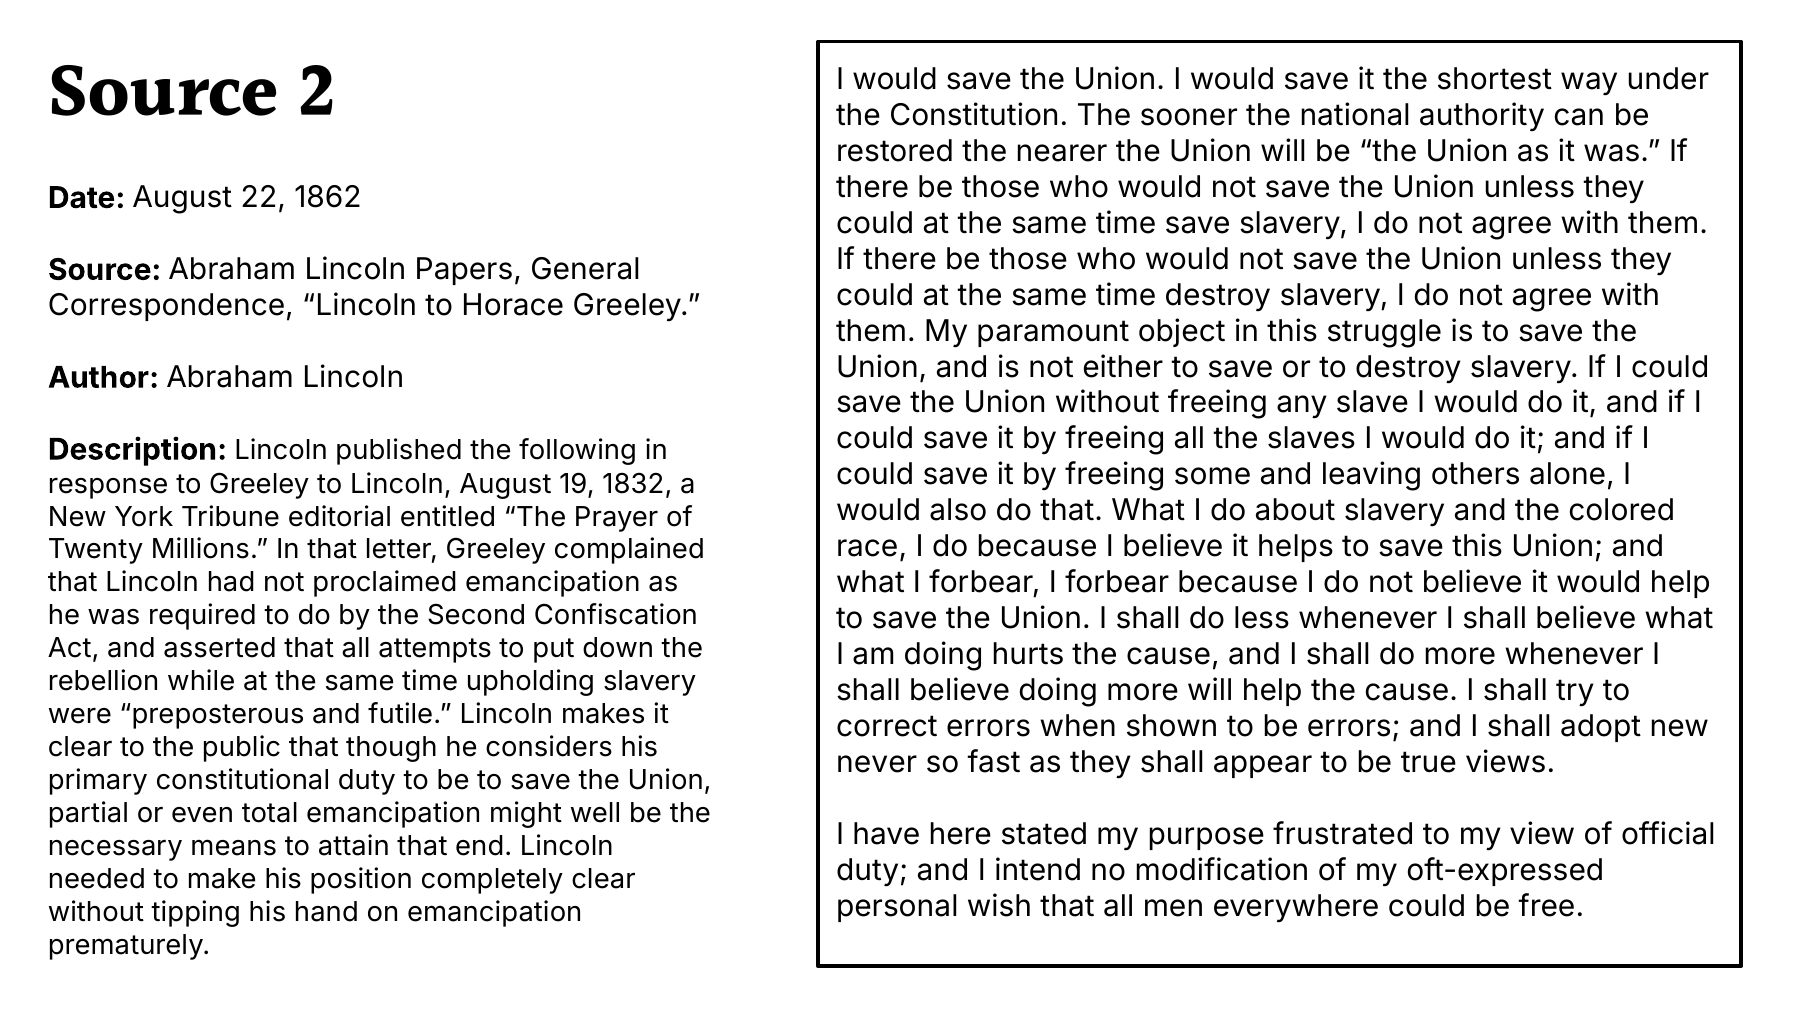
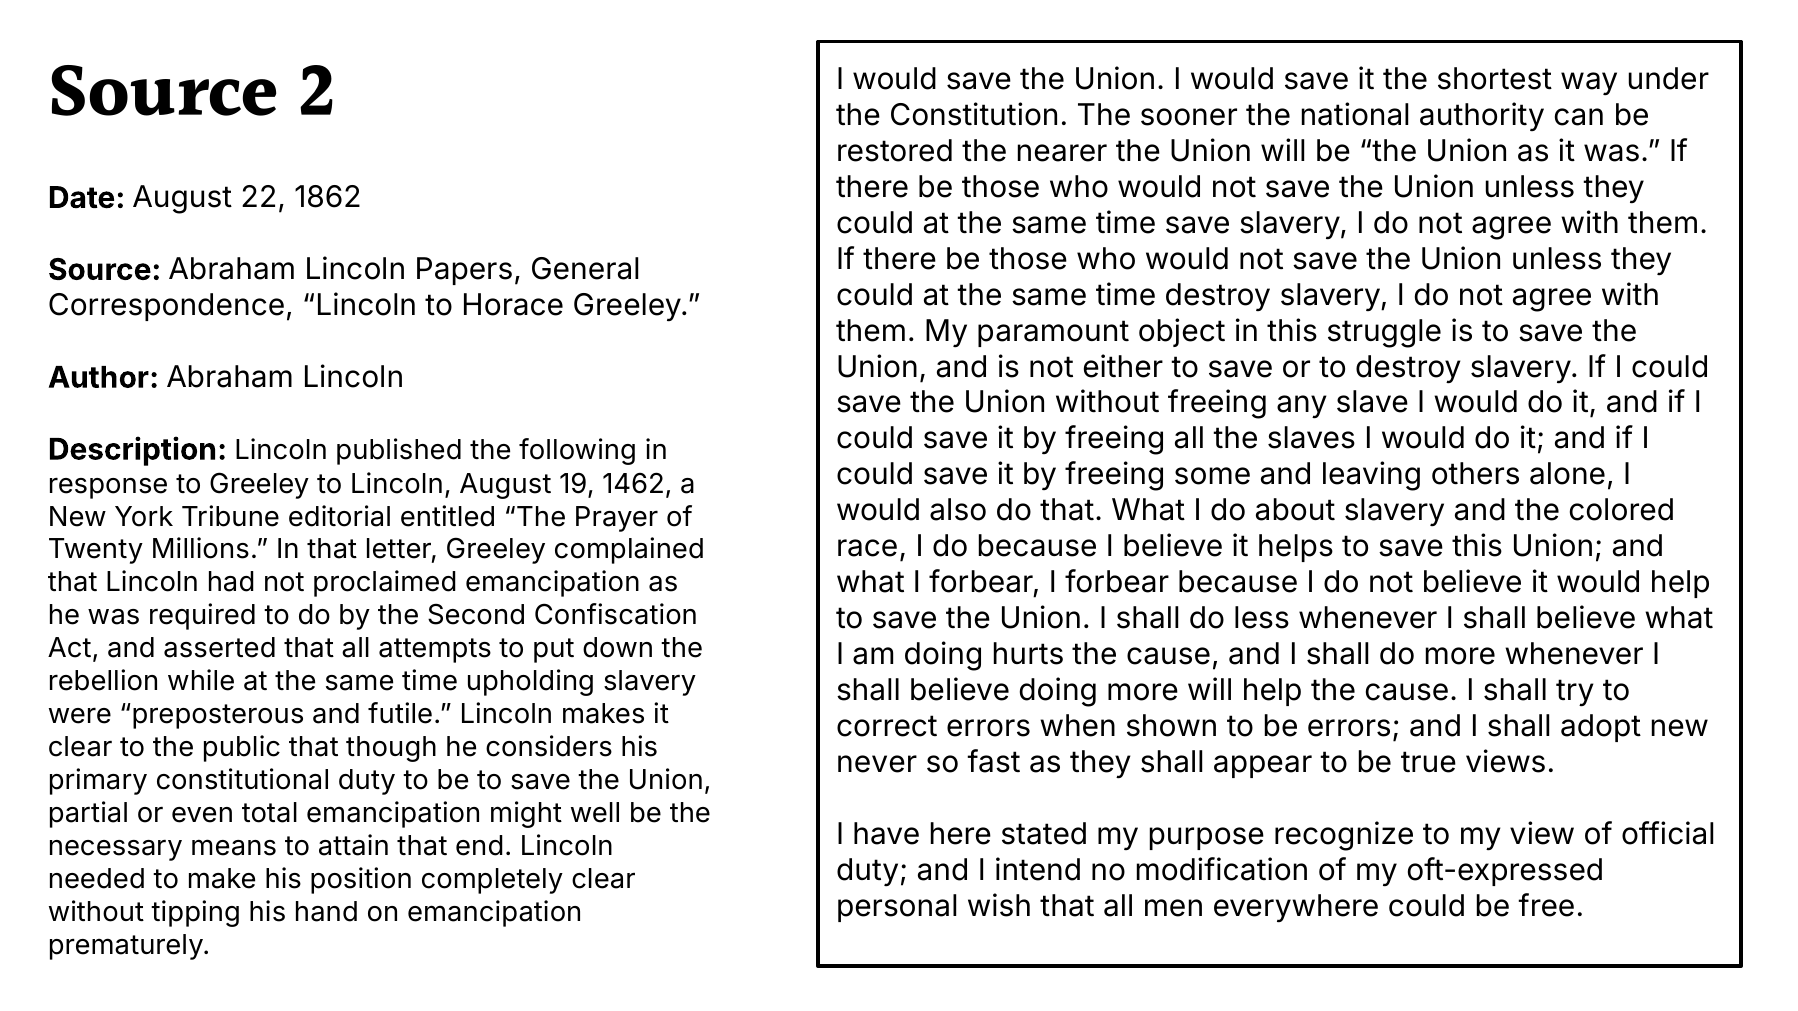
1832: 1832 -> 1462
frustrated: frustrated -> recognize
